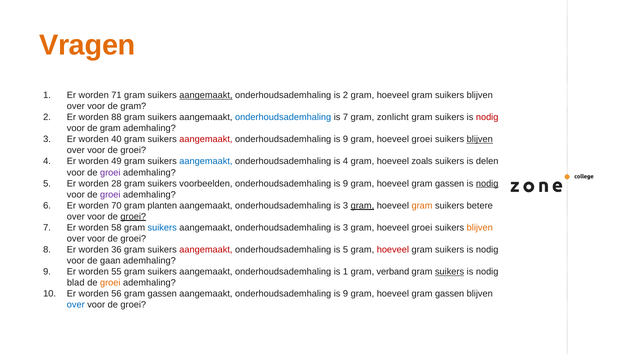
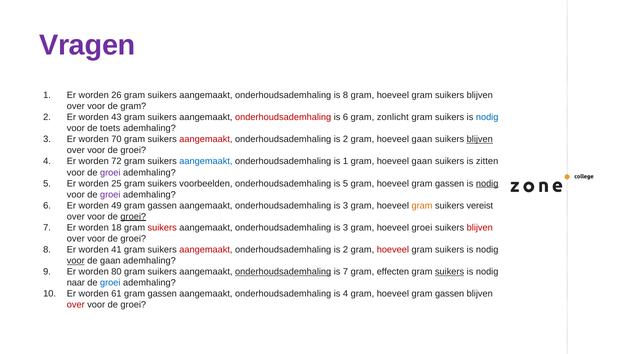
Vragen colour: orange -> purple
71: 71 -> 26
aangemaakt at (206, 95) underline: present -> none
is 2: 2 -> 8
88: 88 -> 43
onderhoudsademhaling at (283, 118) colour: blue -> red
is 7: 7 -> 6
nodig at (487, 118) colour: red -> blue
gram at (110, 129): gram -> toets
40: 40 -> 70
9 at (345, 140): 9 -> 2
groei at (422, 140): groei -> gaan
49: 49 -> 72
is 4: 4 -> 1
zoals at (422, 162): zoals -> gaan
delen: delen -> zitten
28: 28 -> 25
9 at (345, 184): 9 -> 5
70: 70 -> 49
planten at (162, 206): planten -> gassen
gram at (362, 206) underline: present -> none
betere: betere -> vereist
58: 58 -> 18
suikers at (162, 228) colour: blue -> red
blijven at (480, 228) colour: orange -> red
36: 36 -> 41
5 at (345, 250): 5 -> 2
voor at (76, 261) underline: none -> present
55: 55 -> 80
onderhoudsademhaling at (283, 272) underline: none -> present
is 1: 1 -> 7
verband: verband -> effecten
blad: blad -> naar
groei at (110, 283) colour: orange -> blue
56: 56 -> 61
9 at (345, 294): 9 -> 4
over at (76, 305) colour: blue -> red
